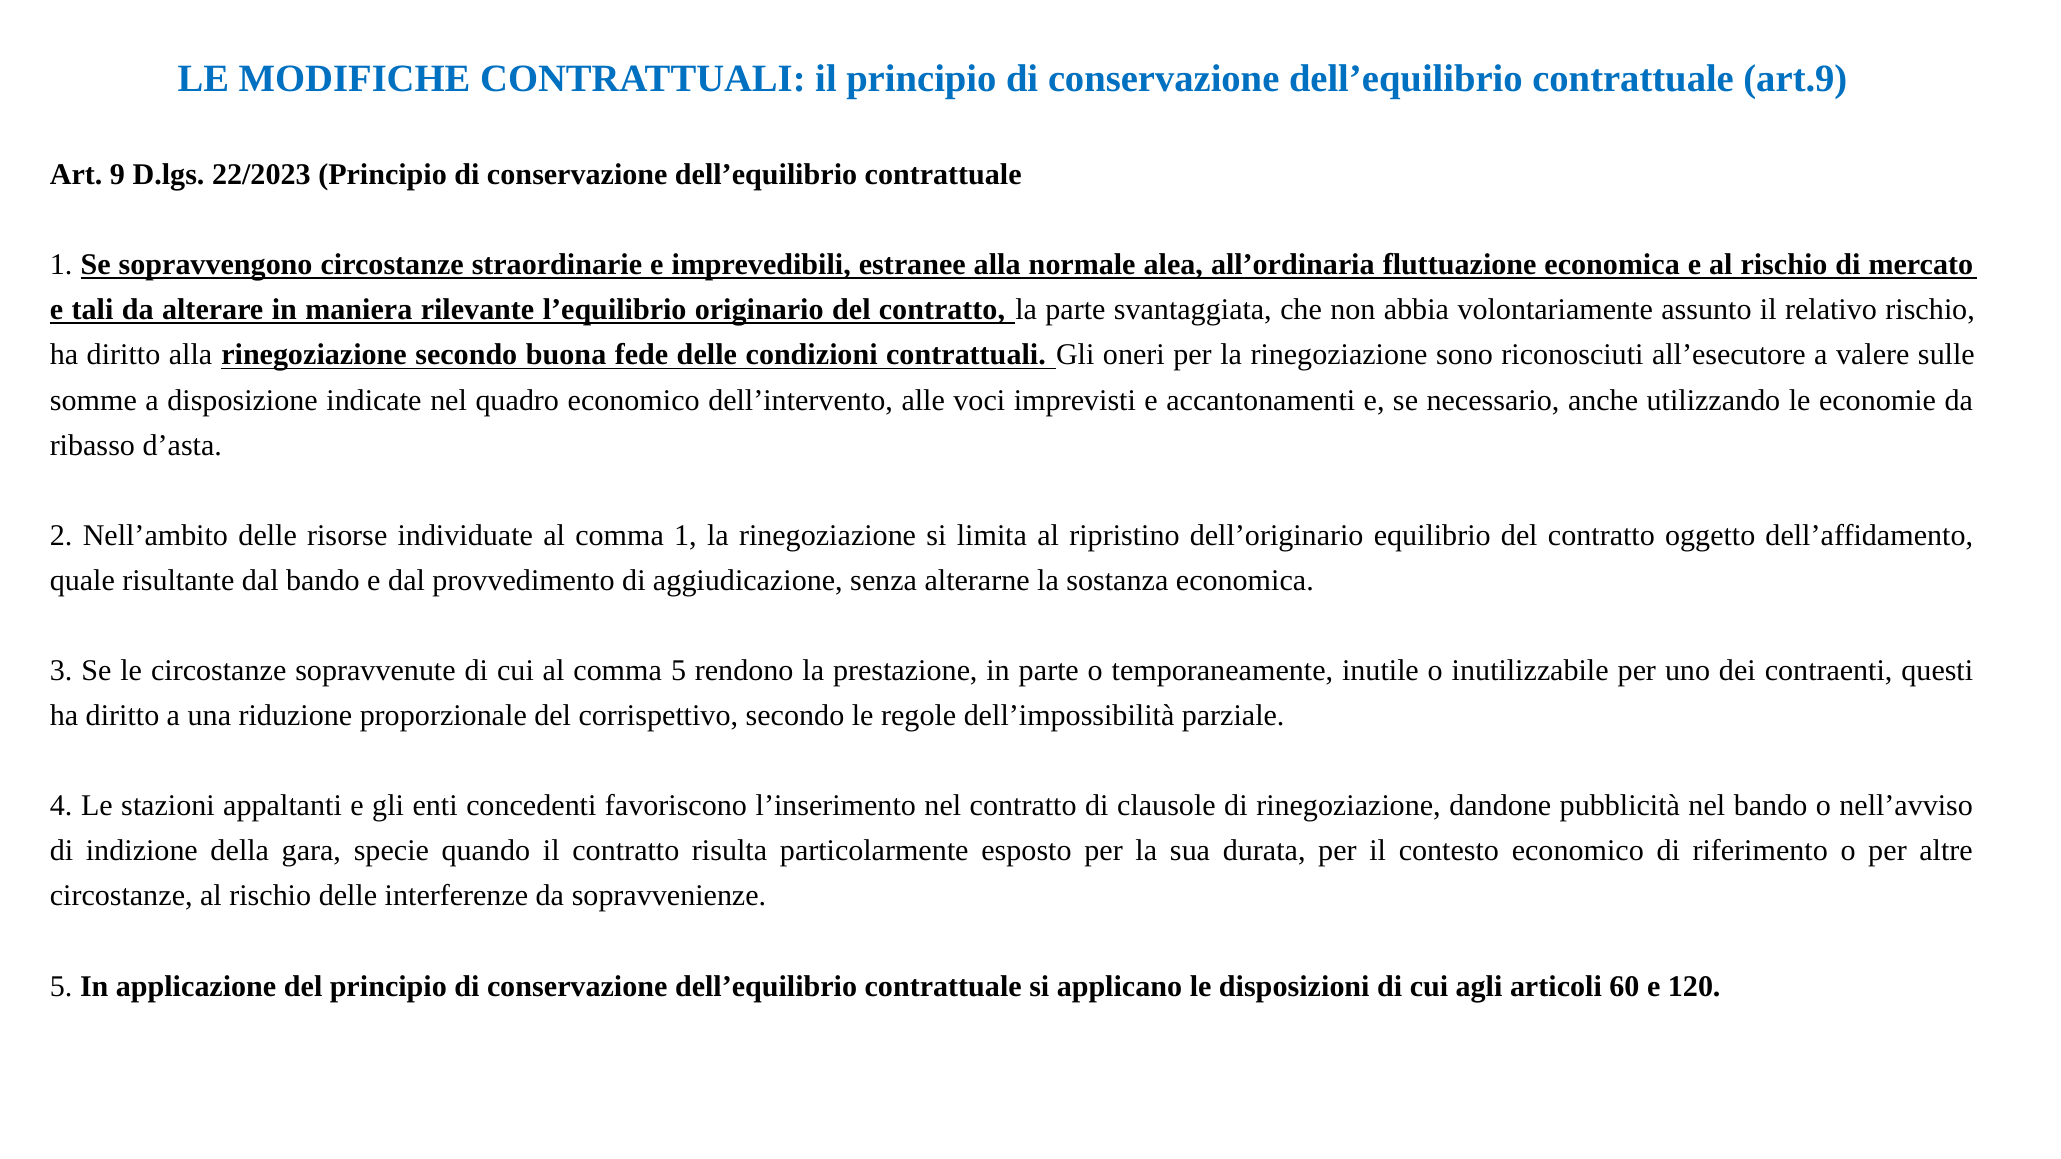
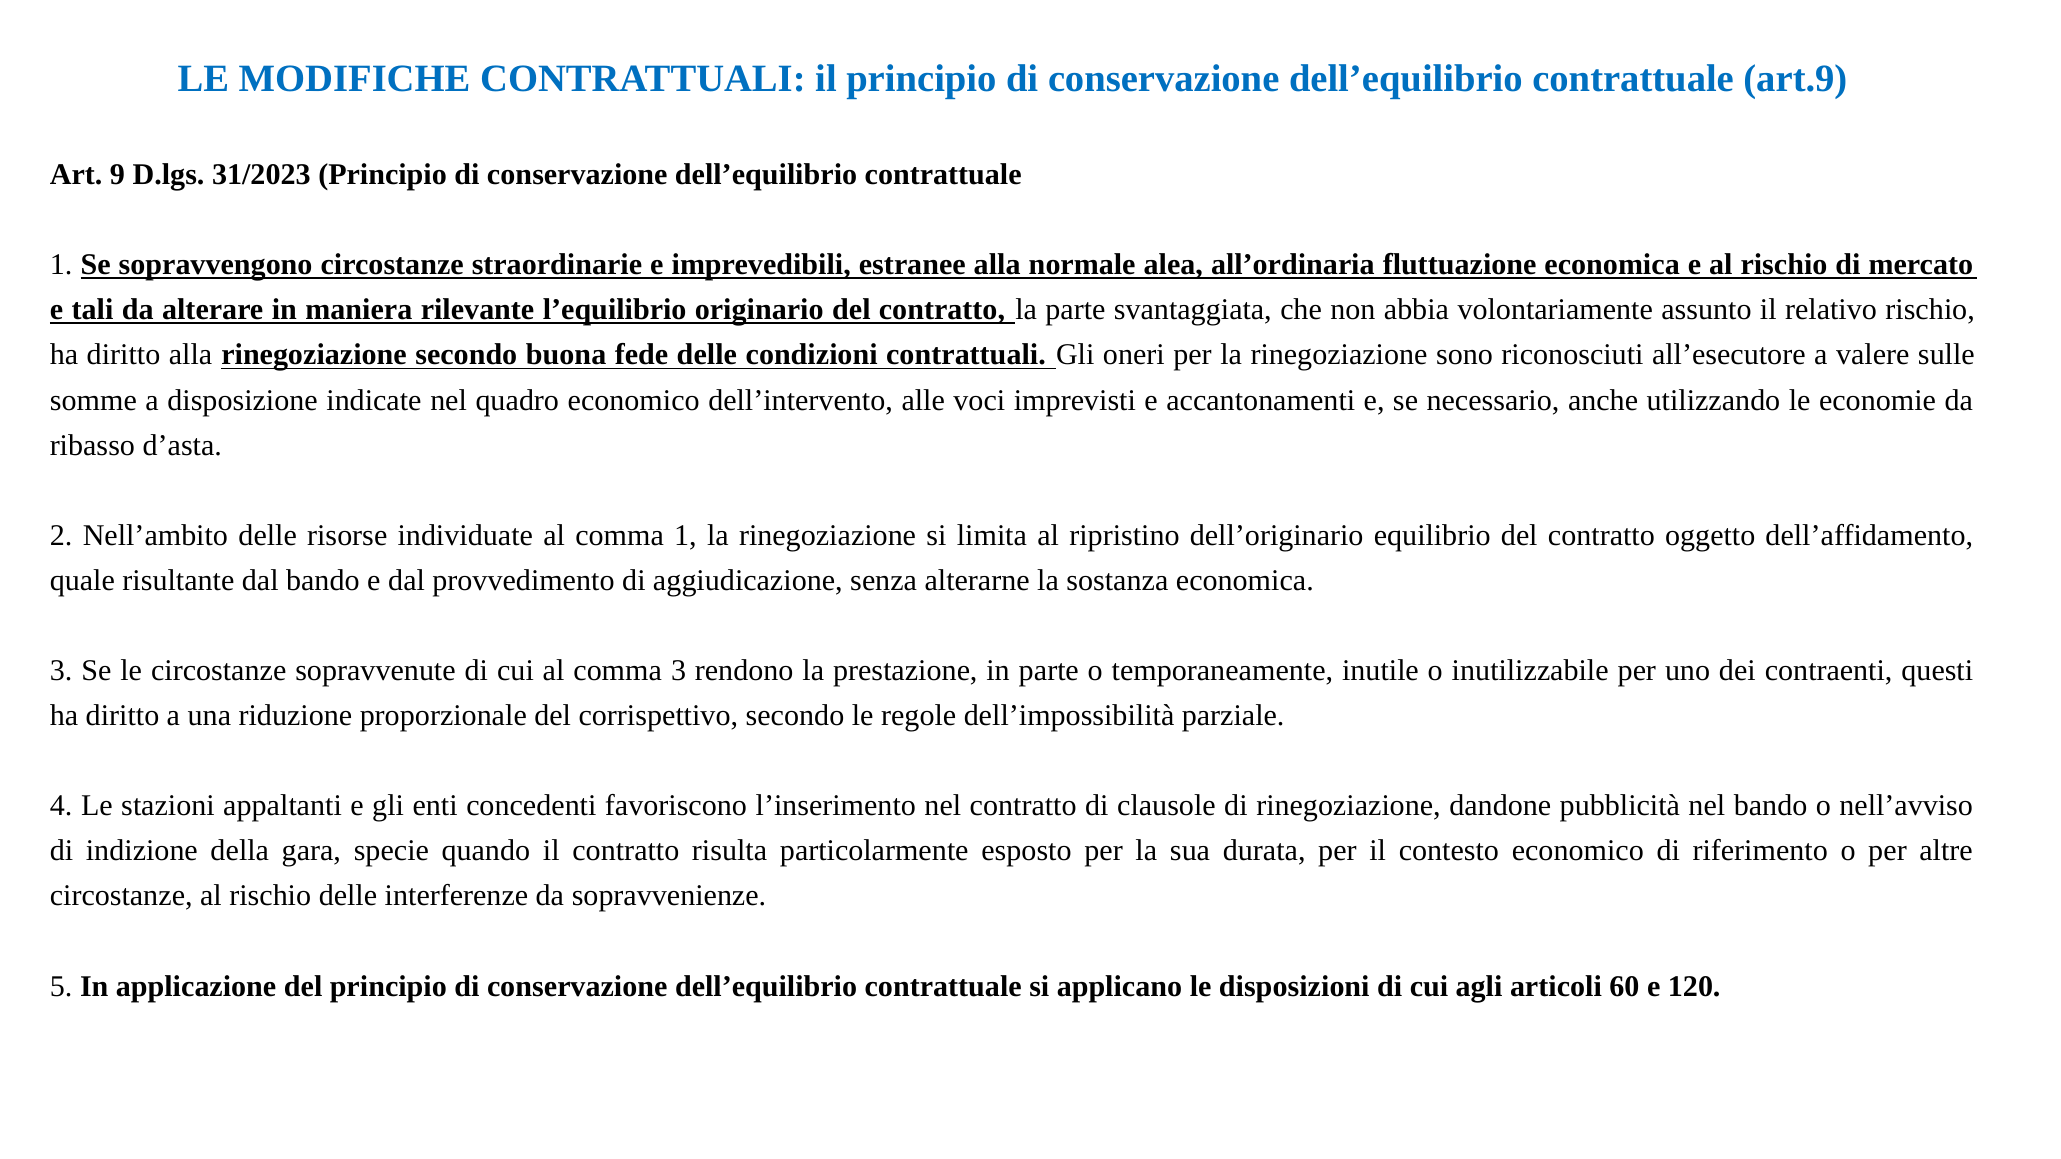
22/2023: 22/2023 -> 31/2023
comma 5: 5 -> 3
